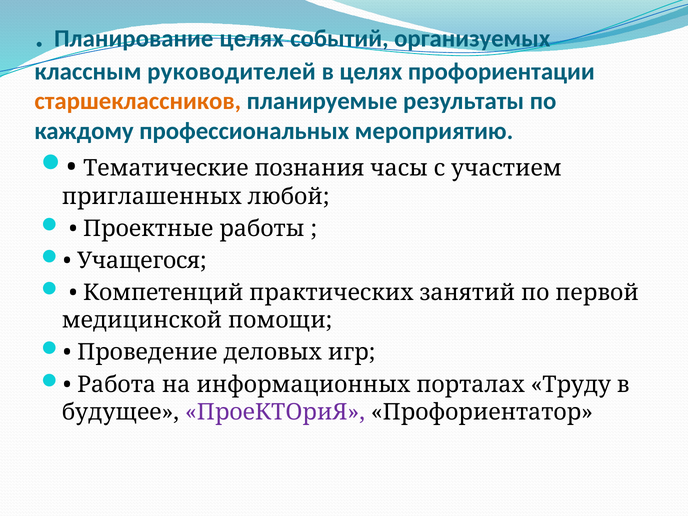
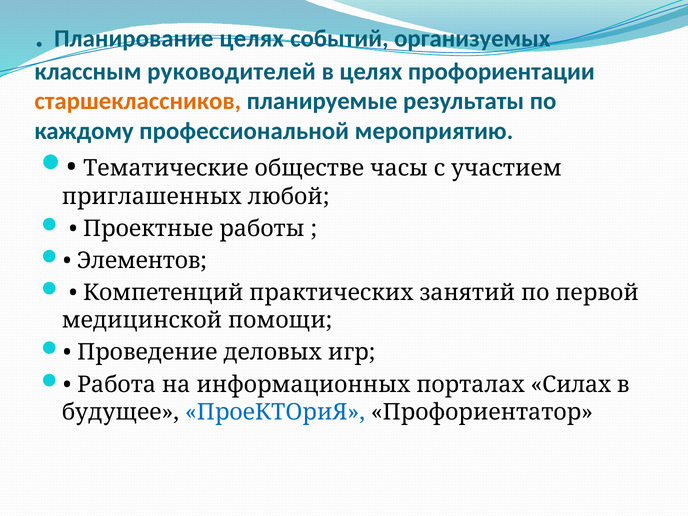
профессиональных: профессиональных -> профессиональной
познания: познания -> обществе
Учащегося: Учащегося -> Элементов
Труду: Труду -> Силах
ПроеКТОриЯ colour: purple -> blue
